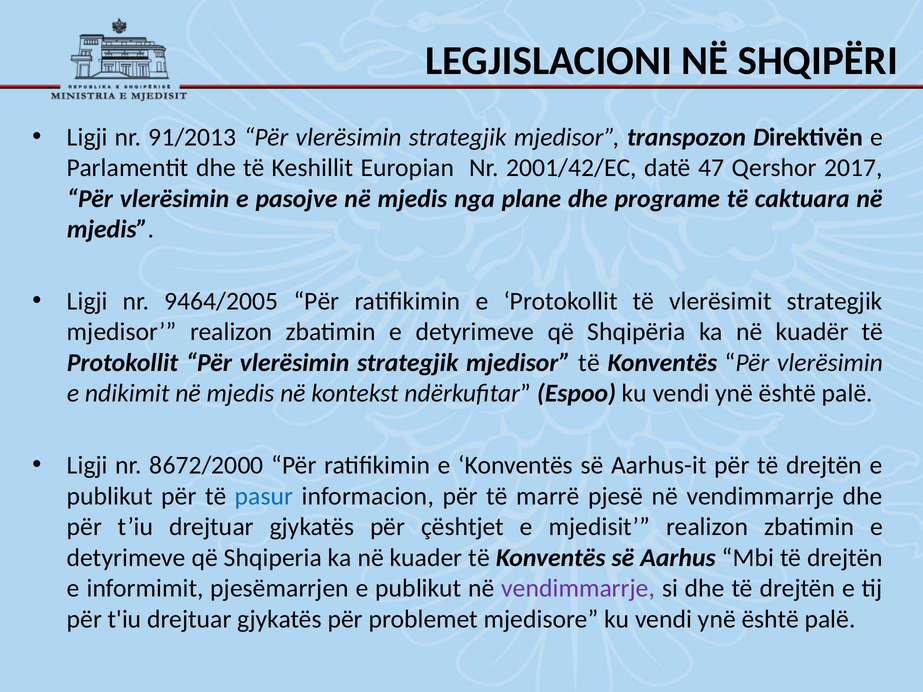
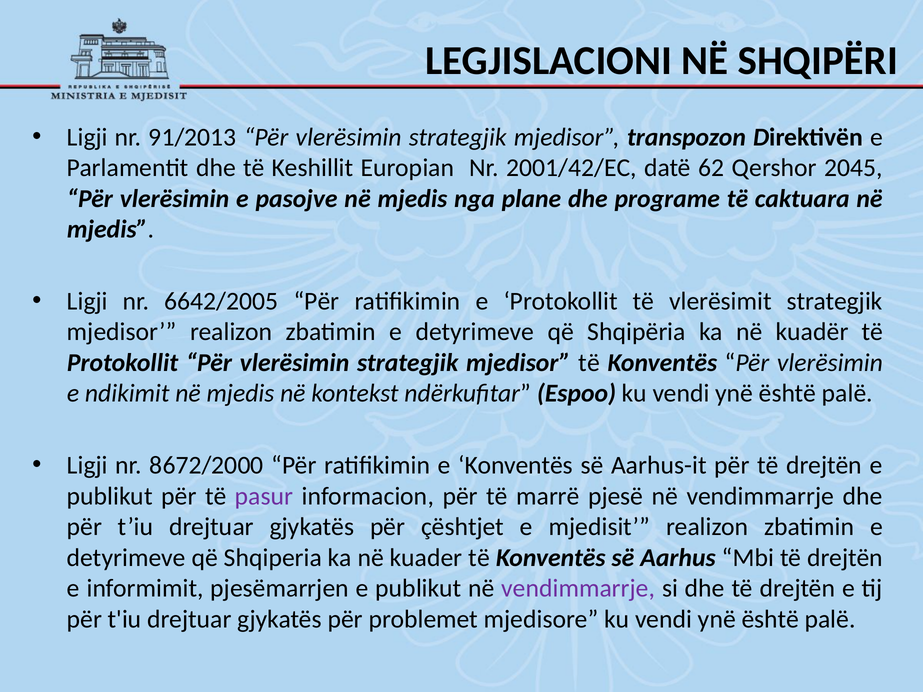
47: 47 -> 62
2017: 2017 -> 2045
9464/2005: 9464/2005 -> 6642/2005
pasur colour: blue -> purple
